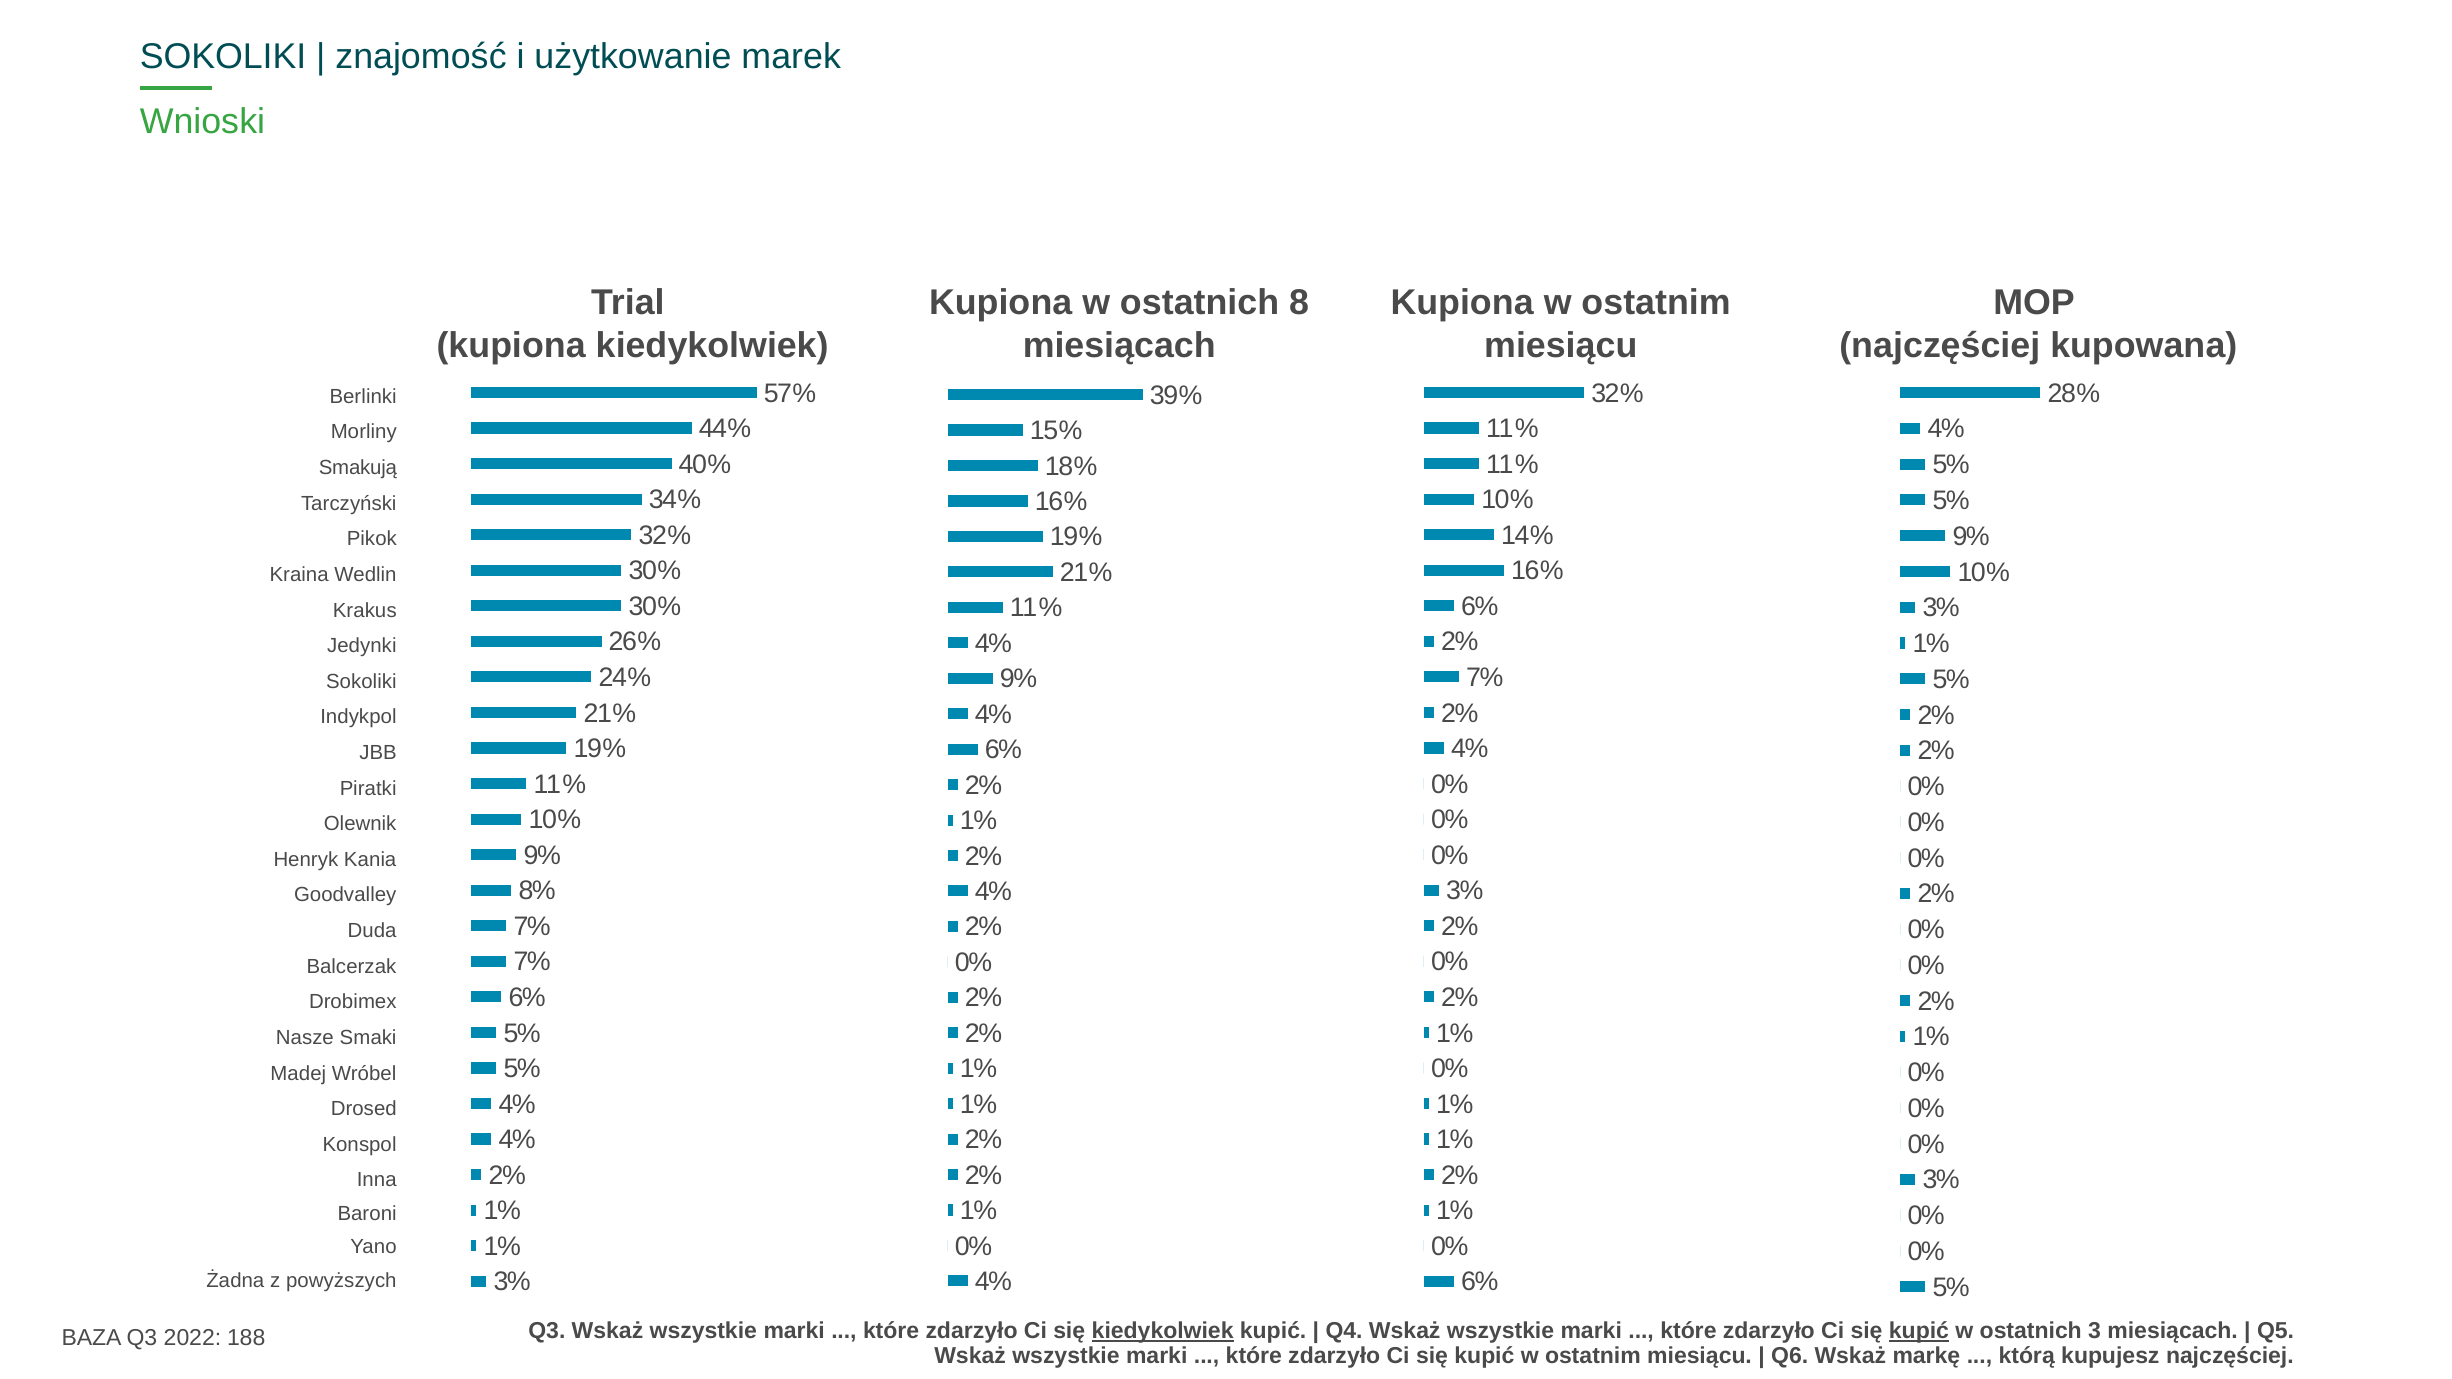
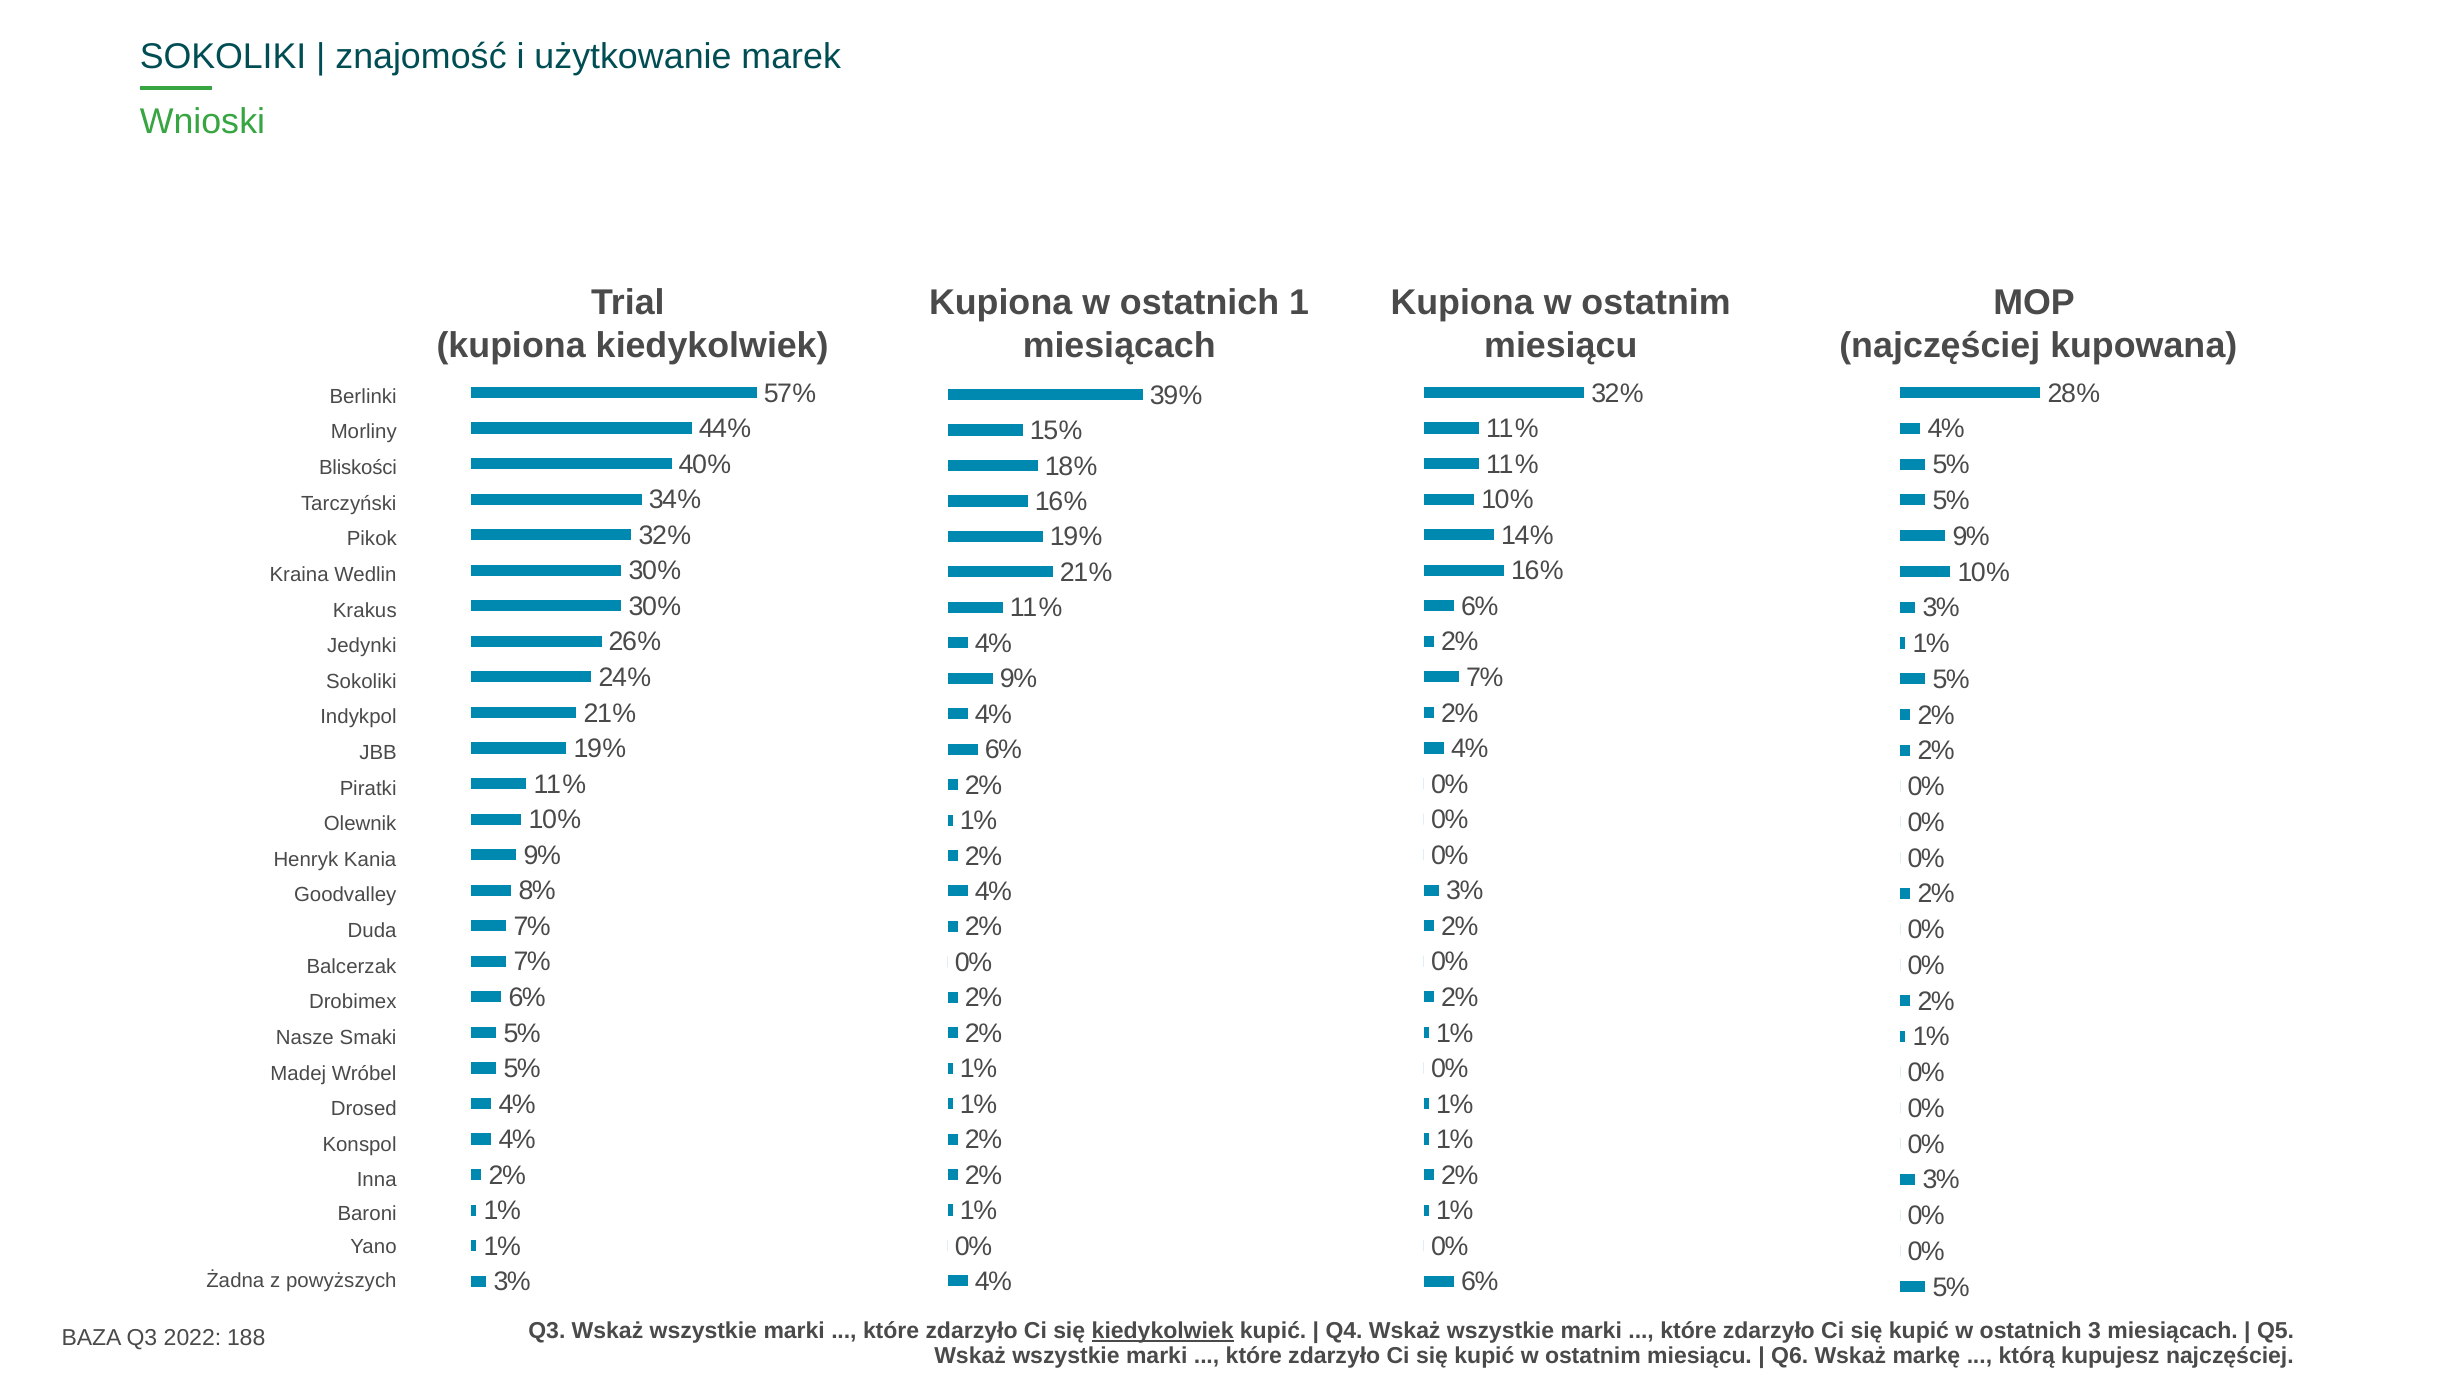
8: 8 -> 1
Smakują: Smakują -> Bliskości
kupić at (1919, 1331) underline: present -> none
